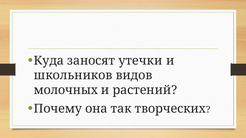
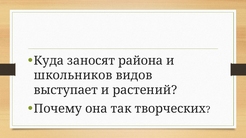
утечки: утечки -> района
молочных: молочных -> выступает
